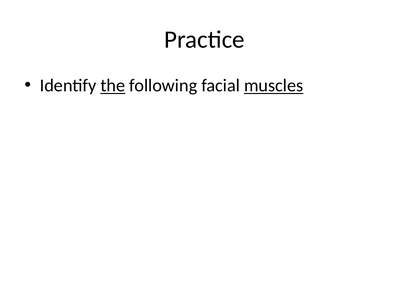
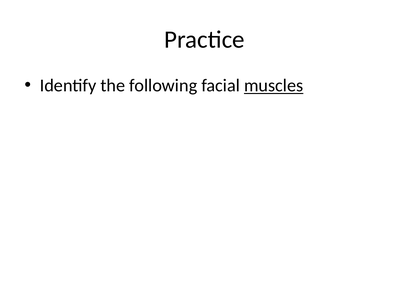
the underline: present -> none
